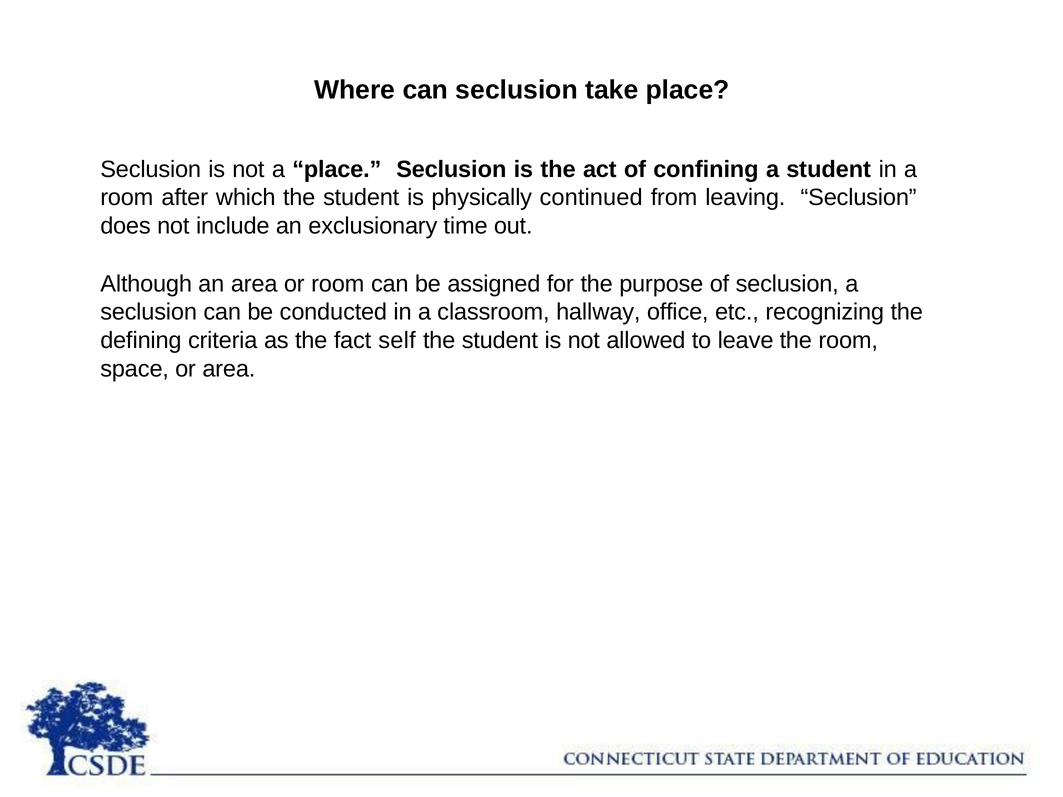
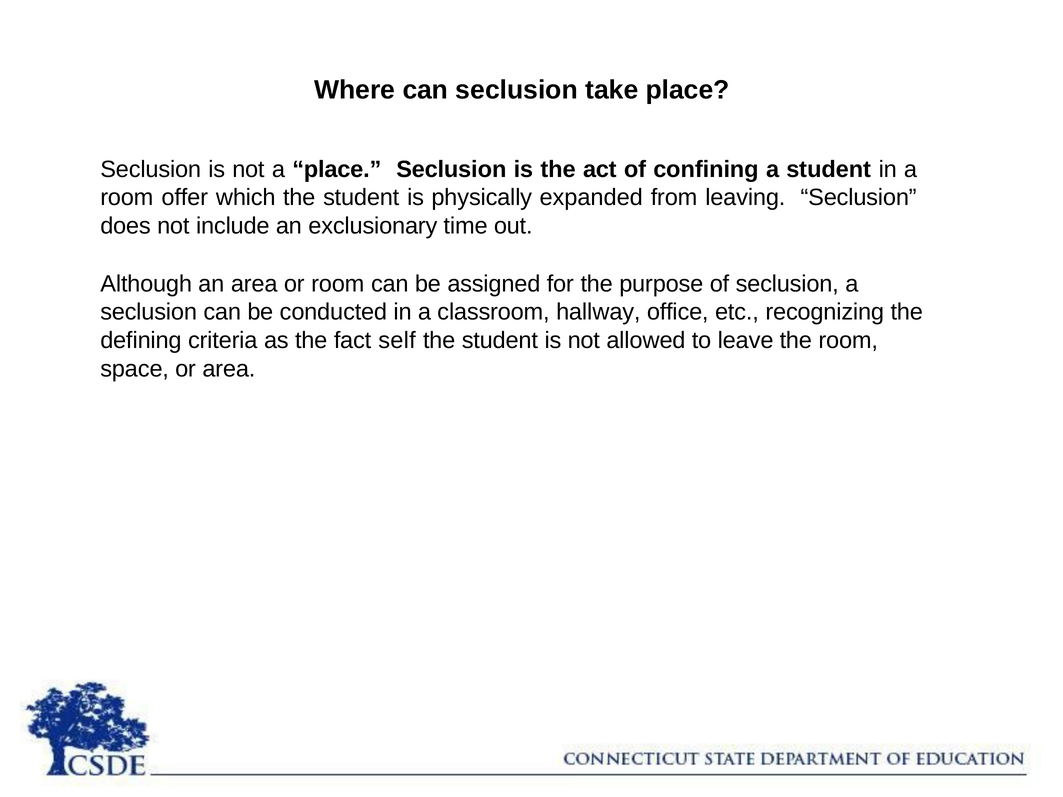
after: after -> offer
continued: continued -> expanded
